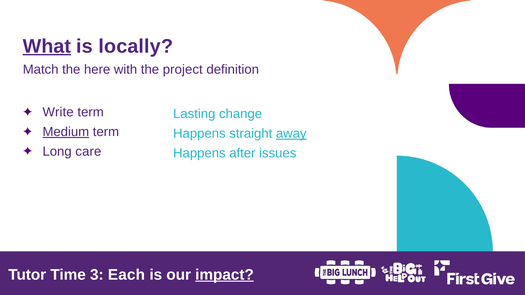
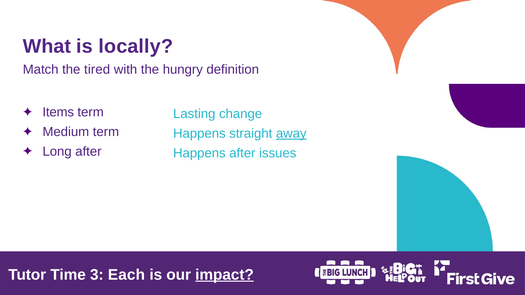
What underline: present -> none
here: here -> tired
project: project -> hungry
Write: Write -> Items
Medium underline: present -> none
Long care: care -> after
